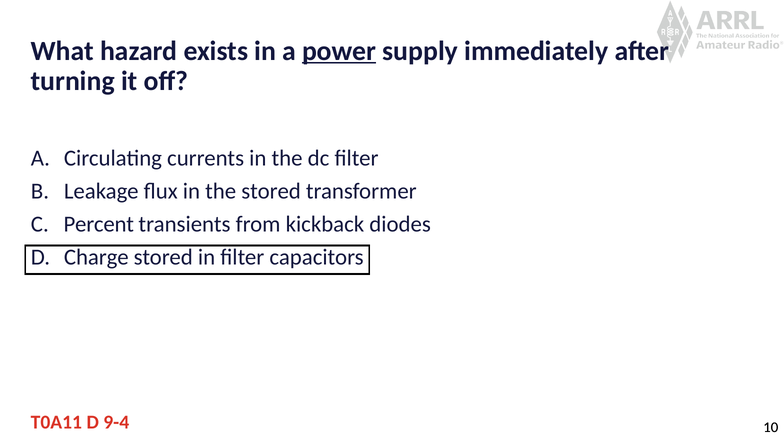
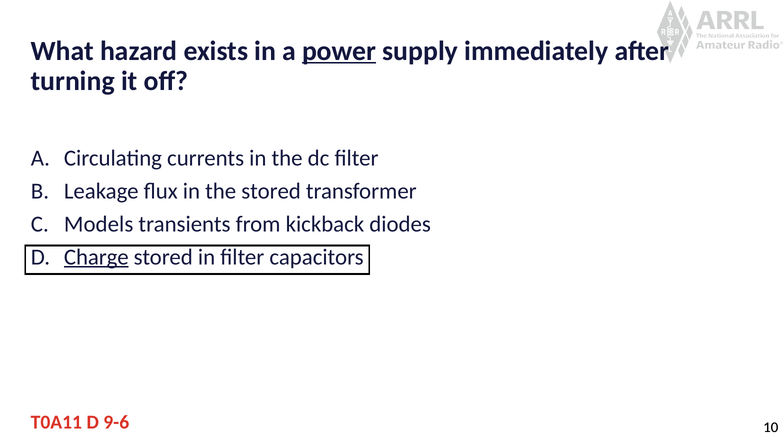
Percent: Percent -> Models
Charge underline: none -> present
9-4: 9-4 -> 9-6
